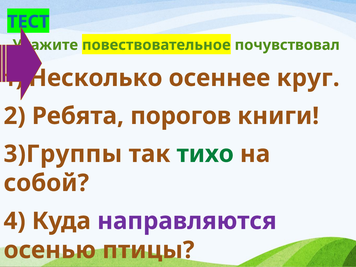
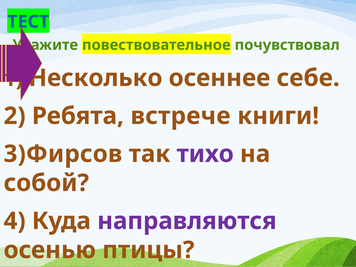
круг: круг -> себе
порогов: порогов -> встрече
3)Группы: 3)Группы -> 3)Фирсов
тихо colour: green -> purple
